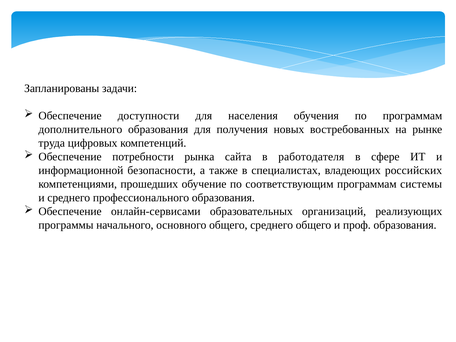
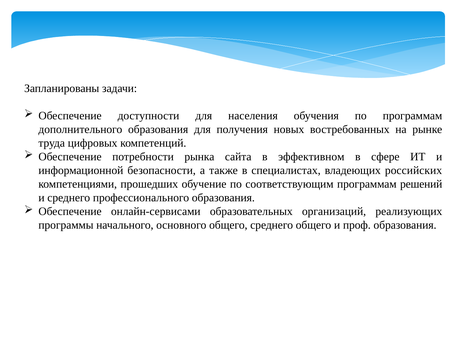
работодателя: работодателя -> эффективном
системы: системы -> решений
